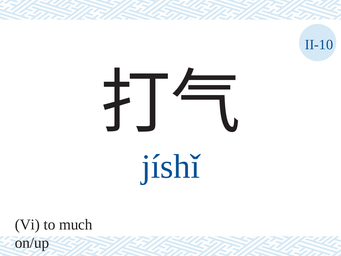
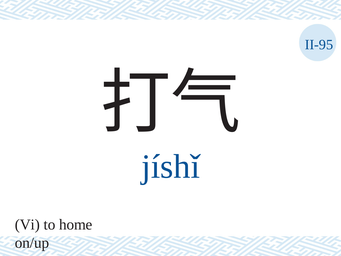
II-10: II-10 -> II-95
much: much -> home
